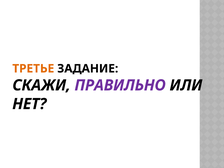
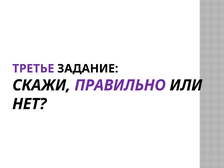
ТРЕТЬЕ colour: orange -> purple
